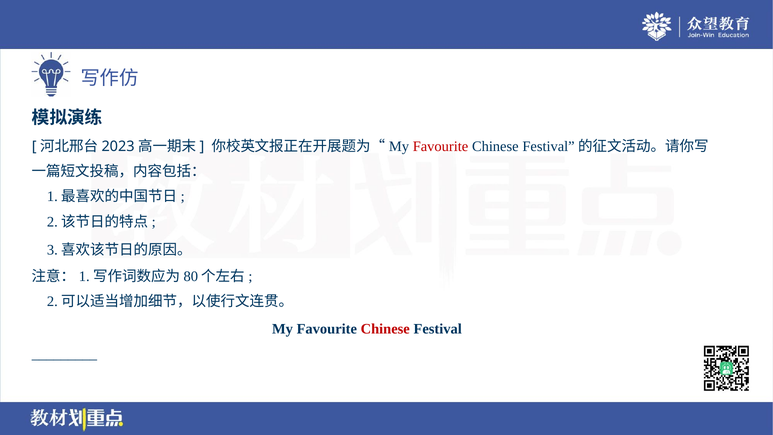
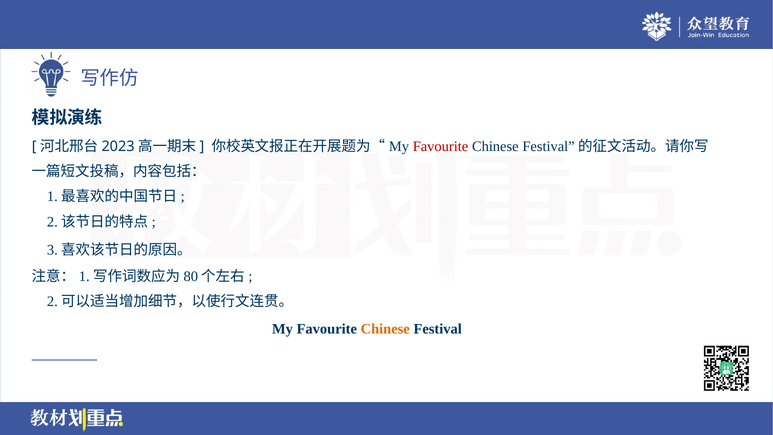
Chinese at (385, 329) colour: red -> orange
